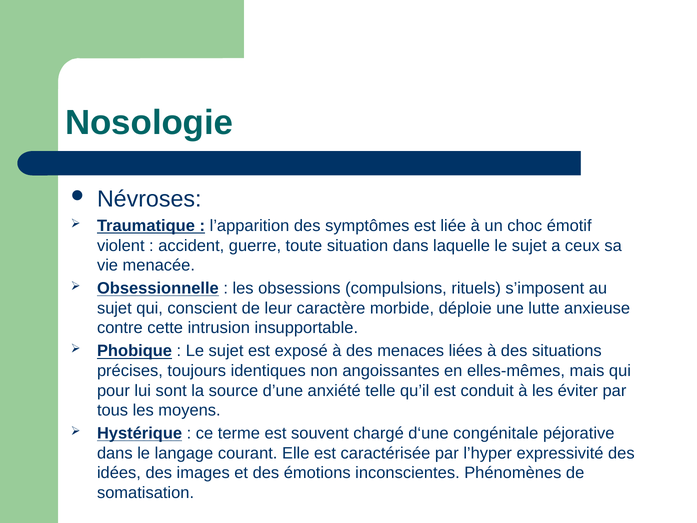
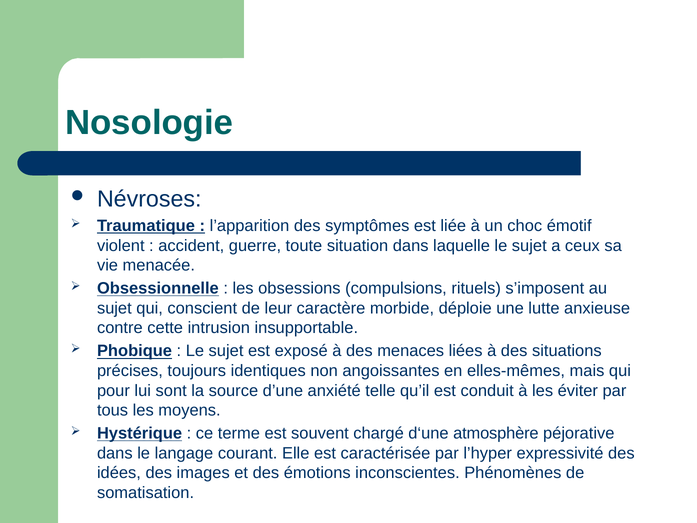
congénitale: congénitale -> atmosphère
